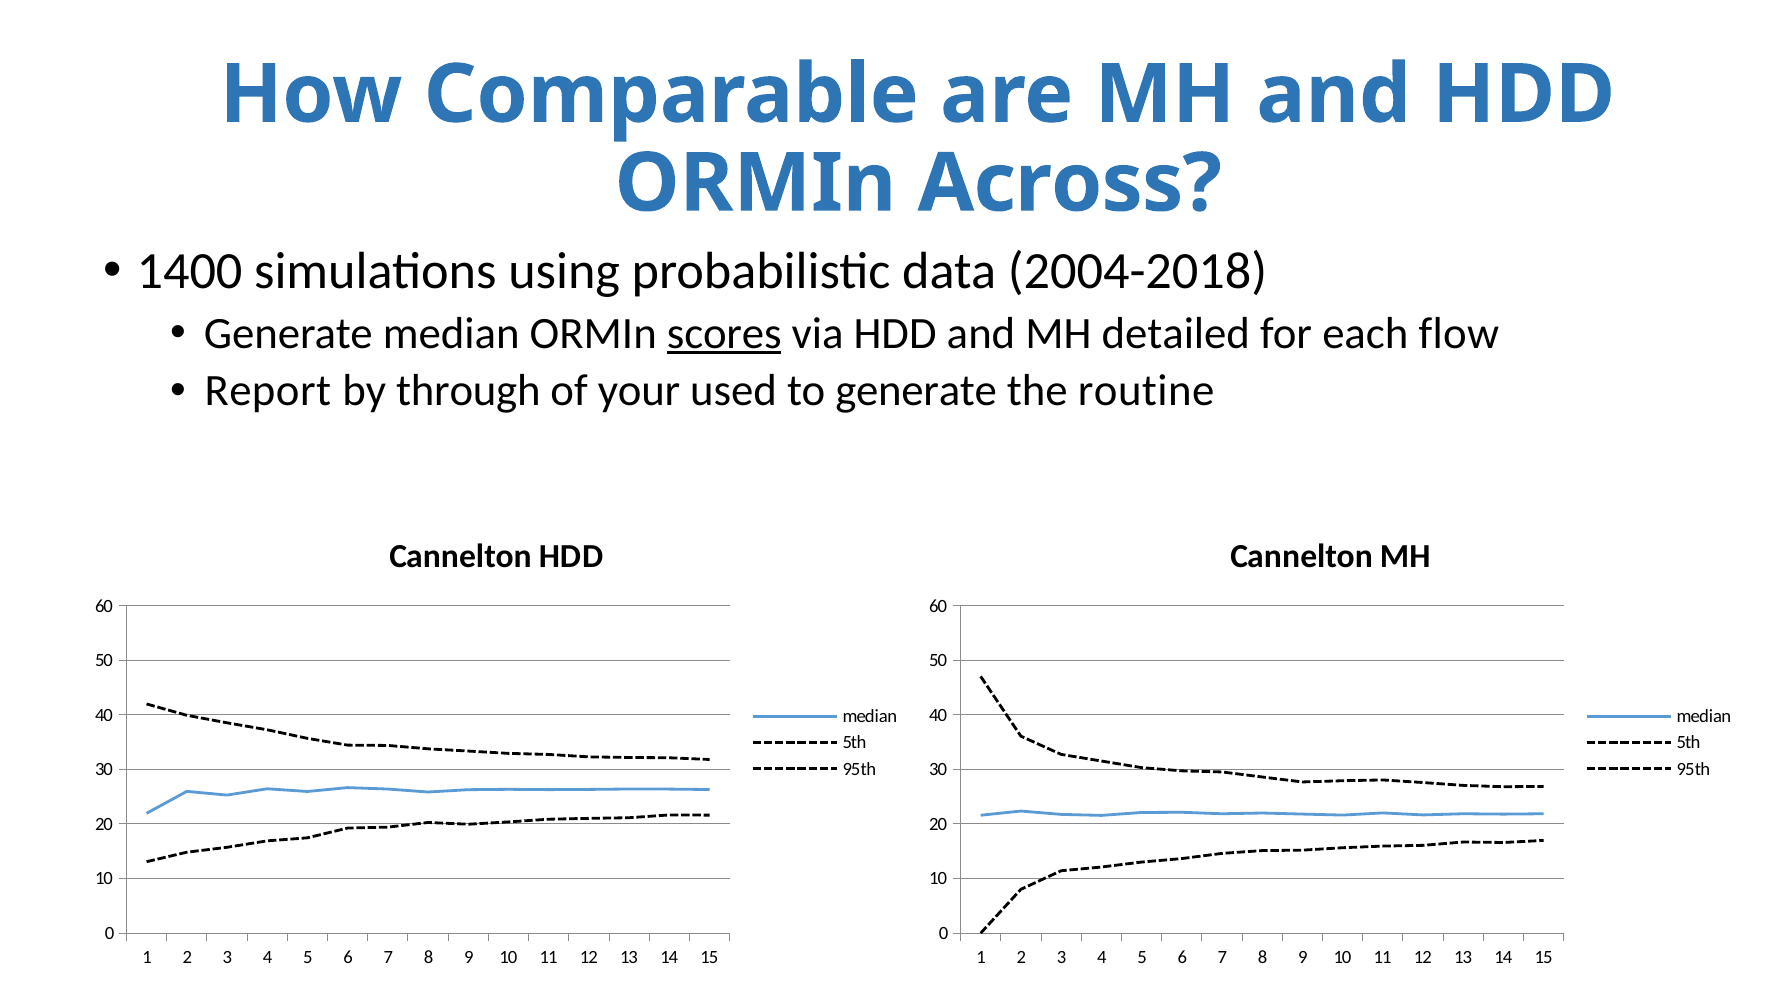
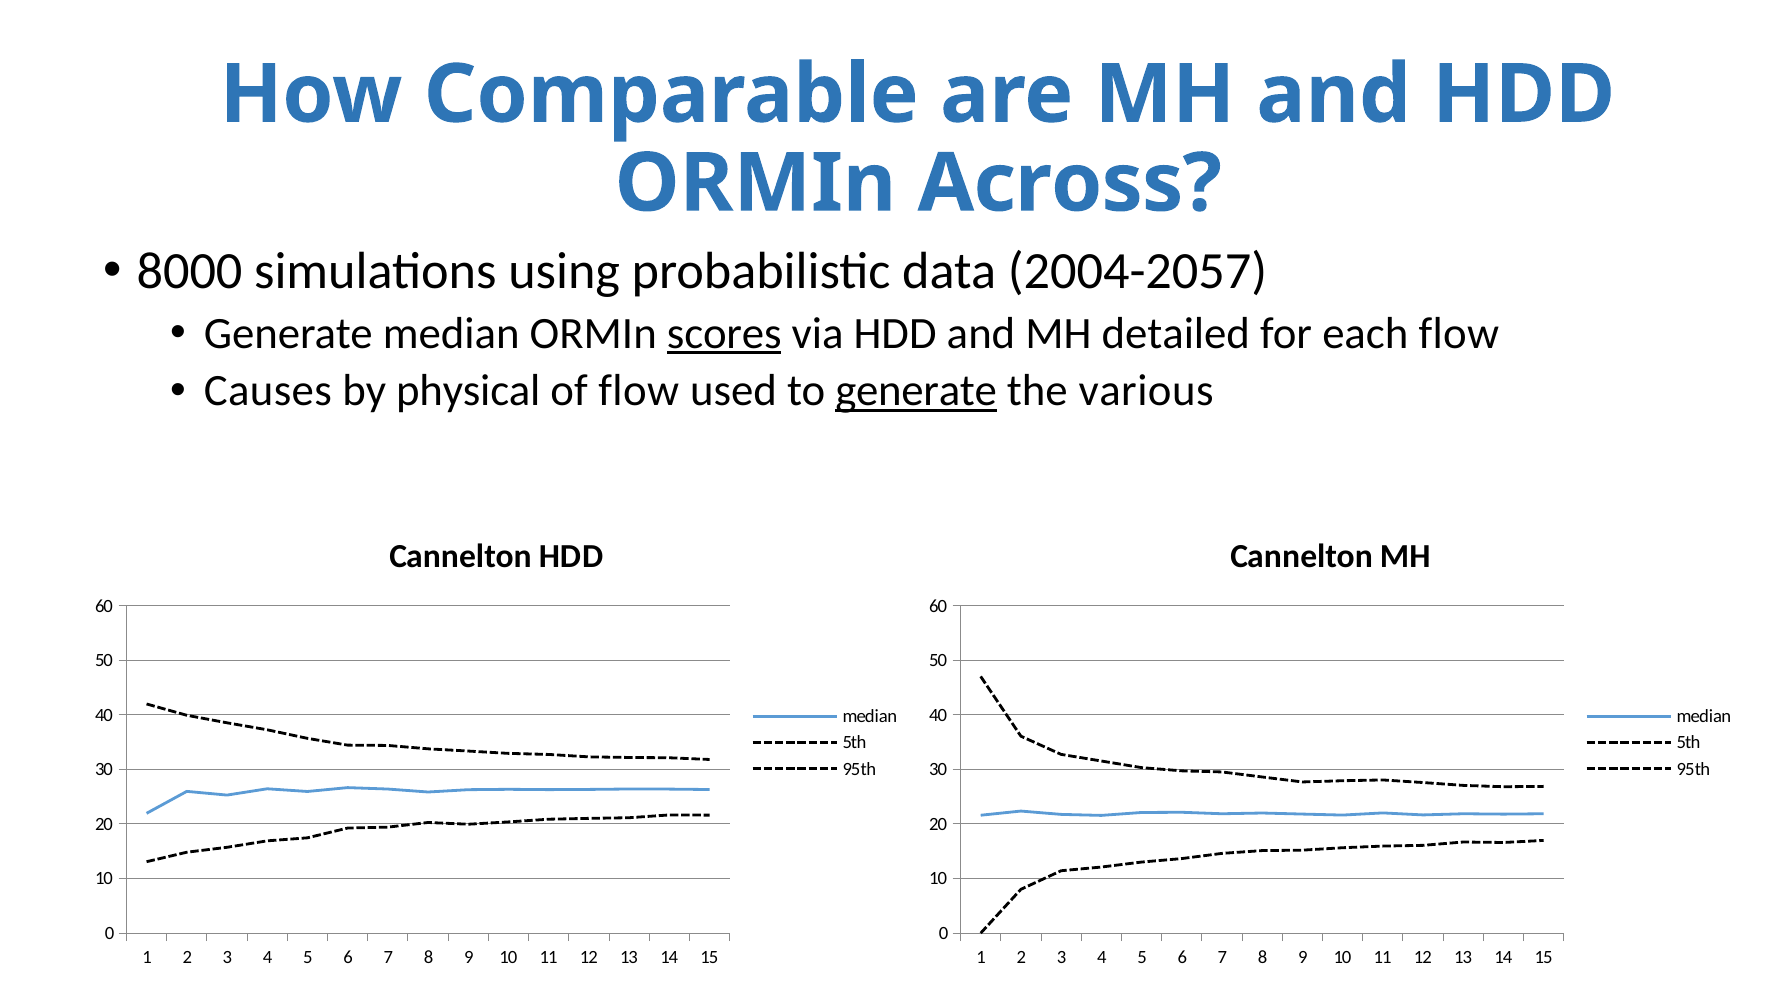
1400: 1400 -> 8000
2004-2018: 2004-2018 -> 2004-2057
Report: Report -> Causes
through: through -> physical
of your: your -> flow
generate at (916, 391) underline: none -> present
routine: routine -> various
